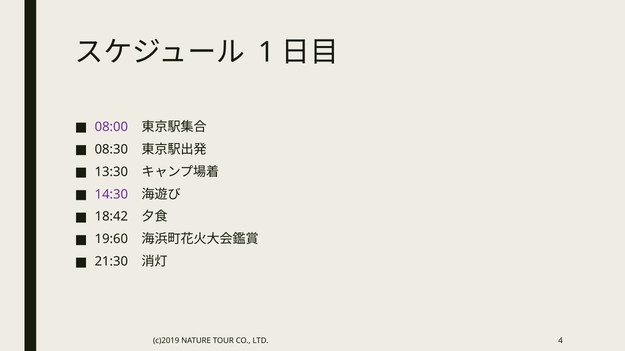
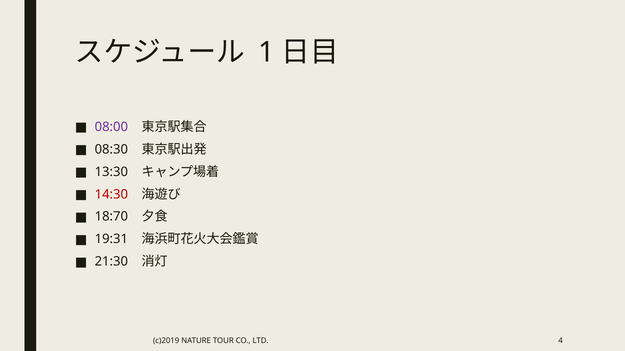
14:30 colour: purple -> red
18:42: 18:42 -> 18:70
19:60: 19:60 -> 19:31
